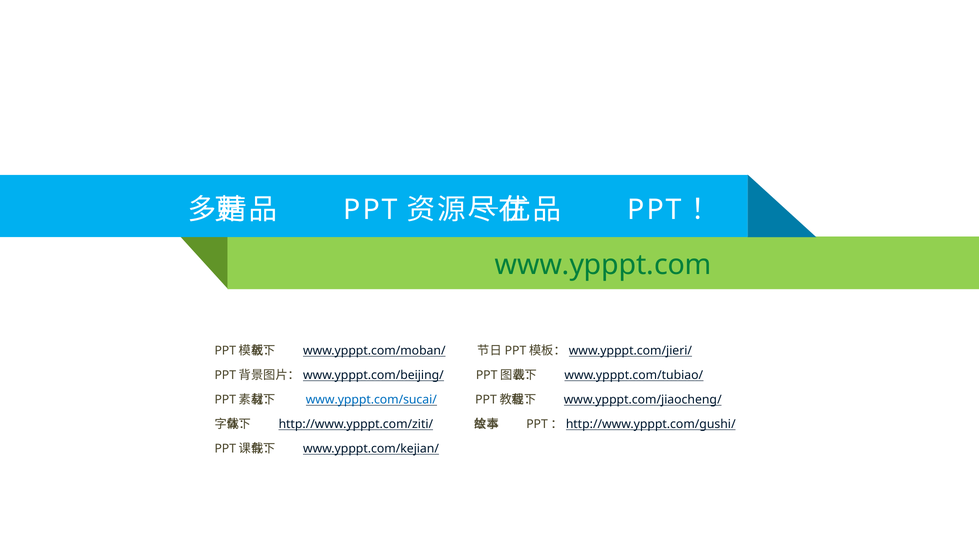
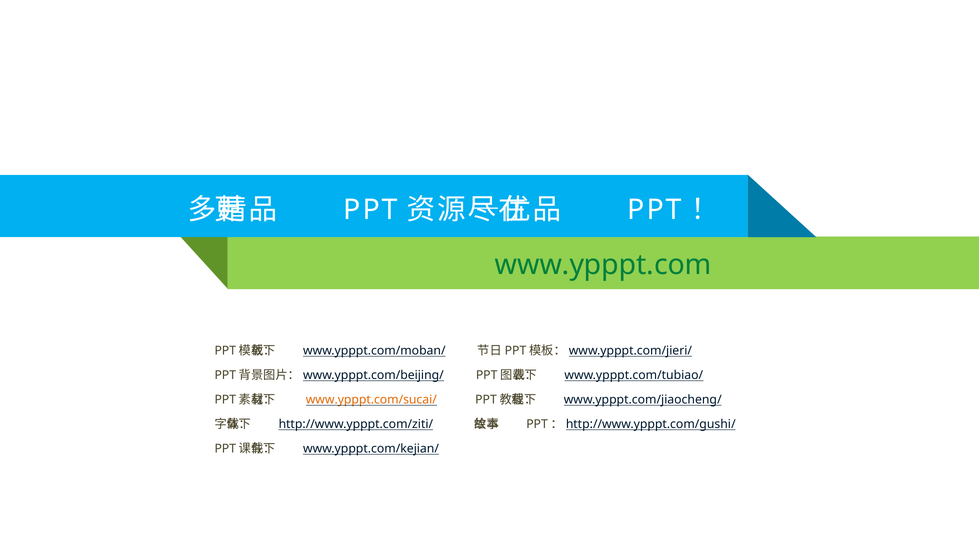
www.ypppt.com/sucai/ colour: blue -> orange
